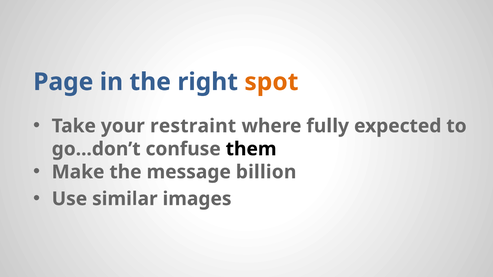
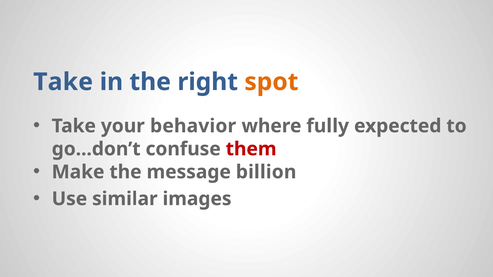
Page at (63, 82): Page -> Take
restraint: restraint -> behavior
them colour: black -> red
